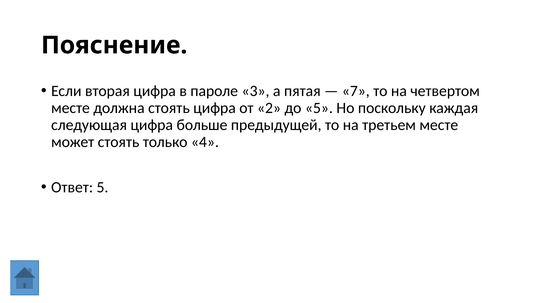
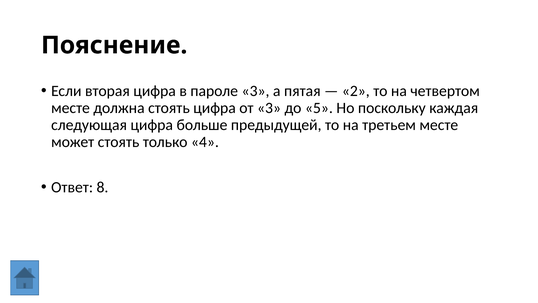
7: 7 -> 2
от 2: 2 -> 3
Ответ 5: 5 -> 8
